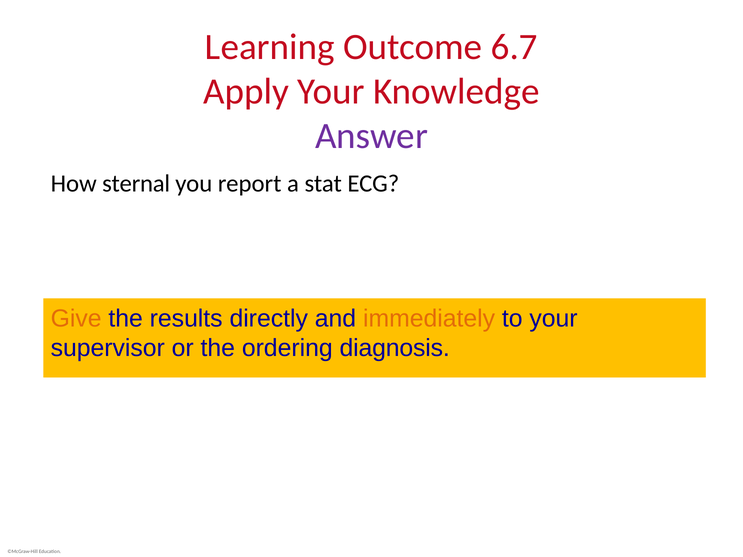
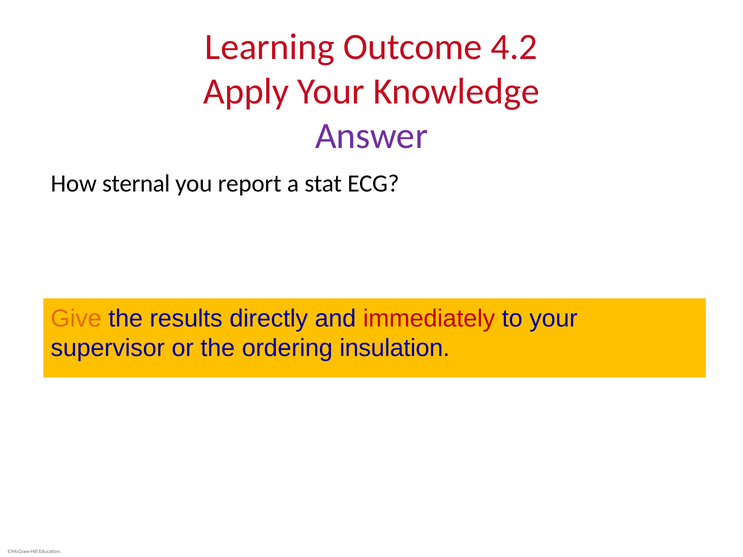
6.7: 6.7 -> 4.2
immediately colour: orange -> red
diagnosis: diagnosis -> insulation
